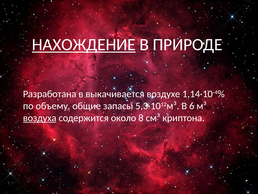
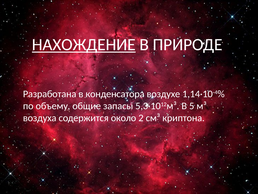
выкачивается: выкачивается -> конденсатора
6: 6 -> 5
воздуха underline: present -> none
8: 8 -> 2
